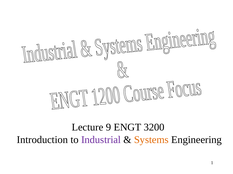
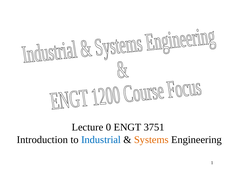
9: 9 -> 0
3200: 3200 -> 3751
Industrial colour: purple -> blue
